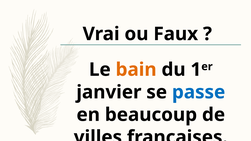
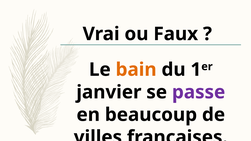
passe colour: blue -> purple
